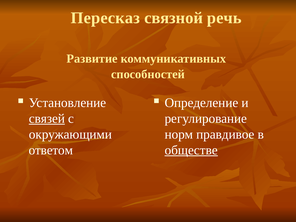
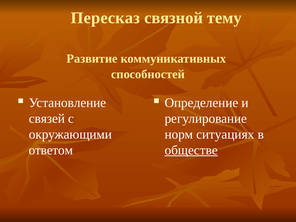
речь: речь -> тему
связей underline: present -> none
правдивое: правдивое -> ситуациях
